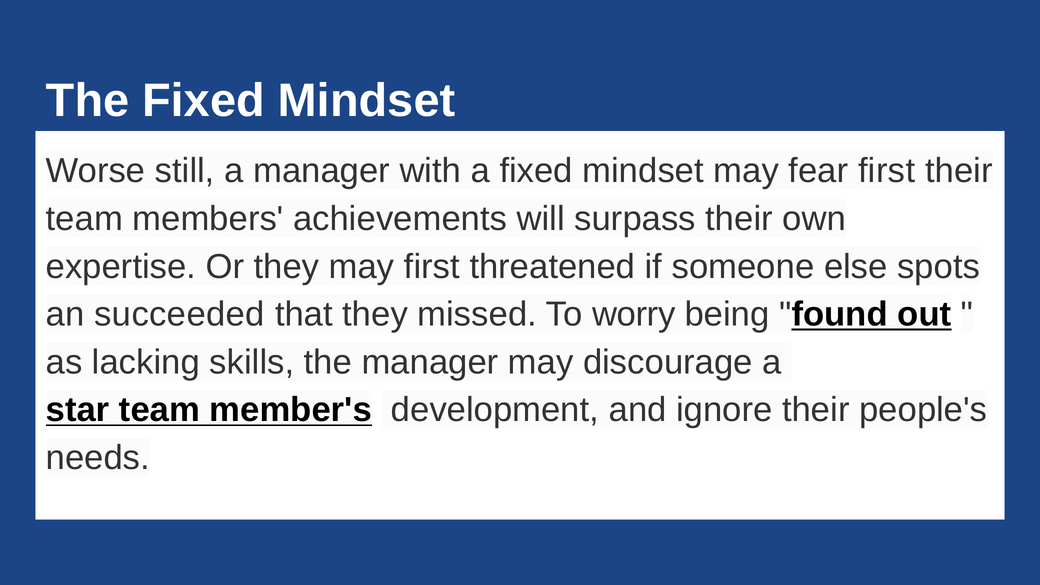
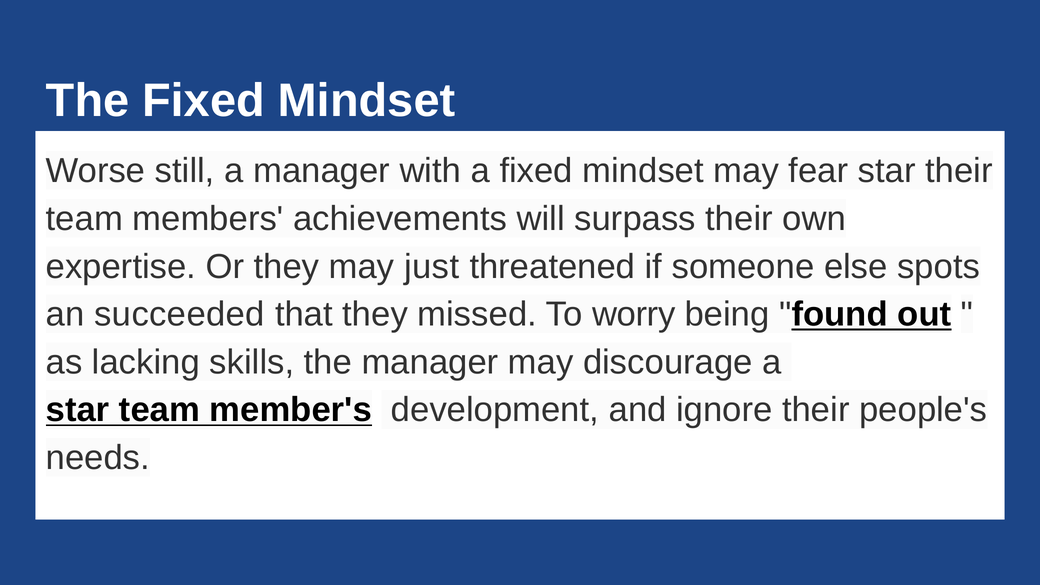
fear first: first -> star
may first: first -> just
